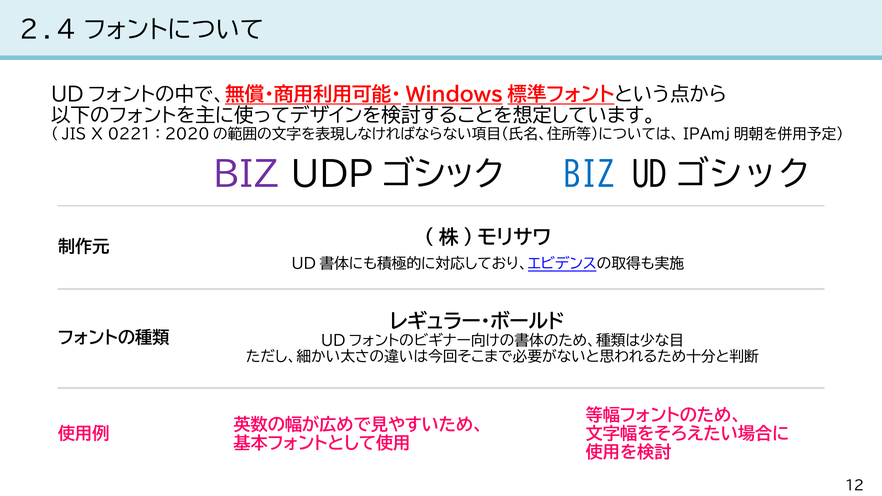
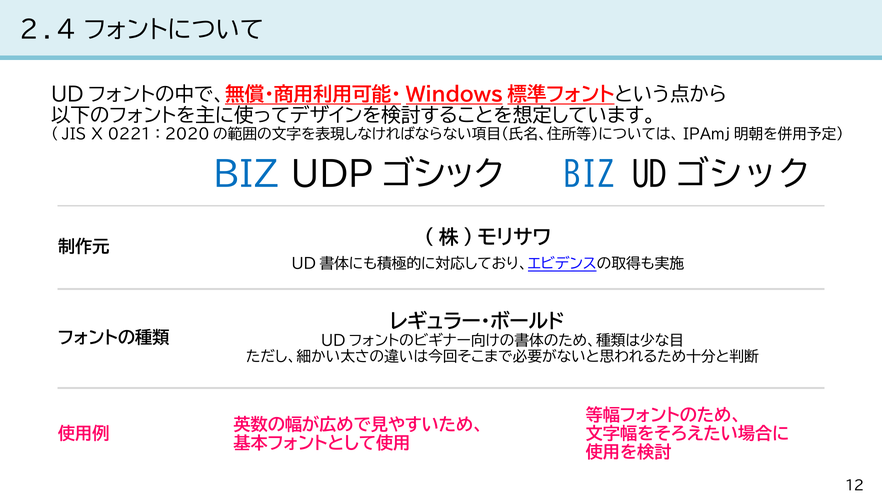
BIZ at (246, 175) colour: purple -> blue
